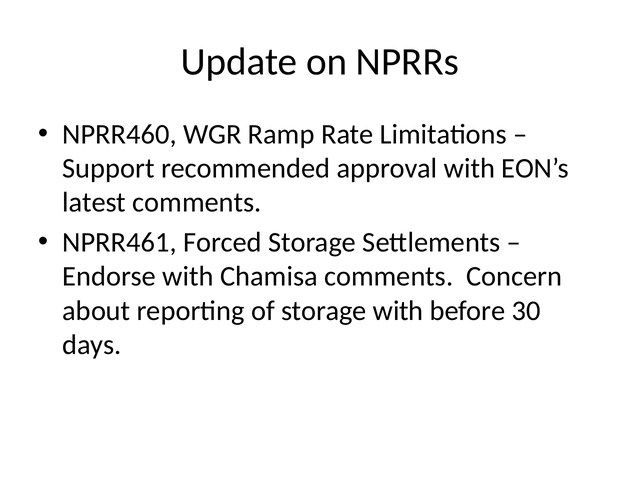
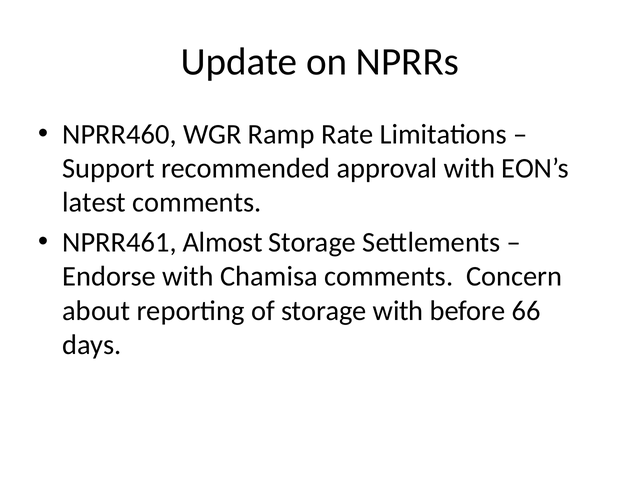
Forced: Forced -> Almost
30: 30 -> 66
